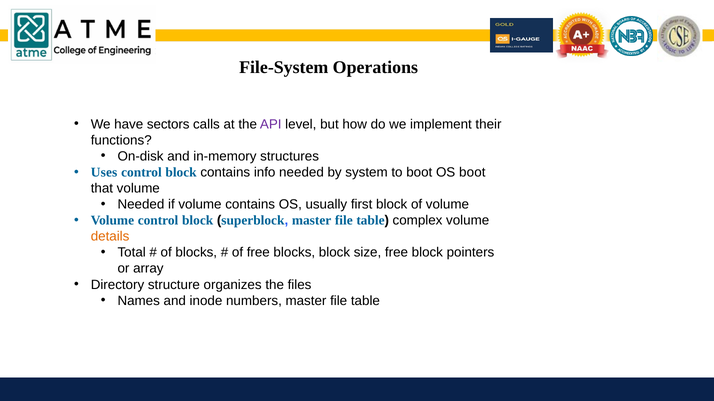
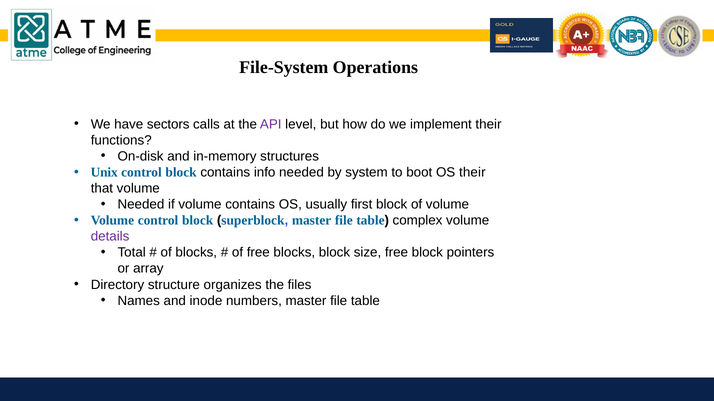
Uses: Uses -> Unix
OS boot: boot -> their
details colour: orange -> purple
